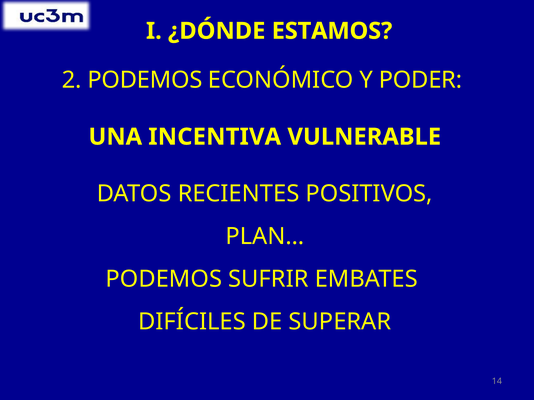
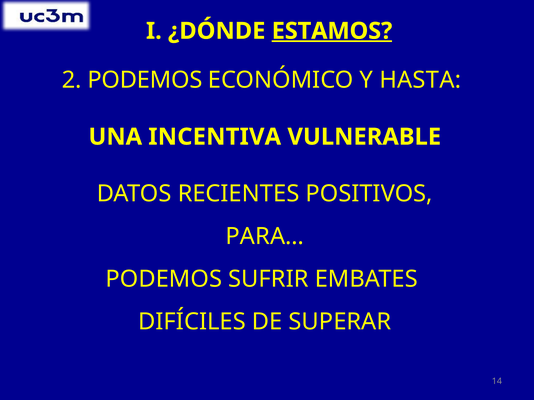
ESTAMOS underline: none -> present
PODER: PODER -> HASTA
PLAN…: PLAN… -> PARA…
